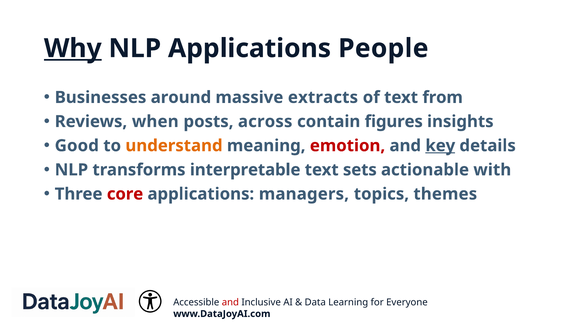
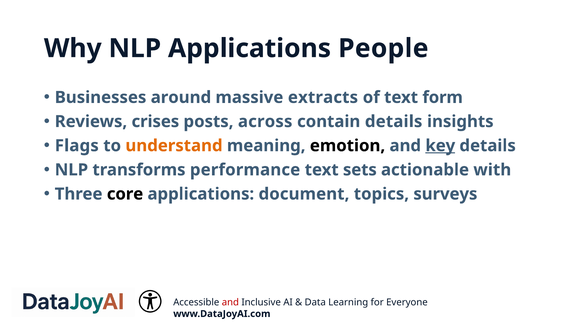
Why underline: present -> none
from: from -> form
when: when -> crises
contain figures: figures -> details
Good: Good -> Flags
emotion colour: red -> black
interpretable: interpretable -> performance
core colour: red -> black
managers: managers -> document
themes: themes -> surveys
